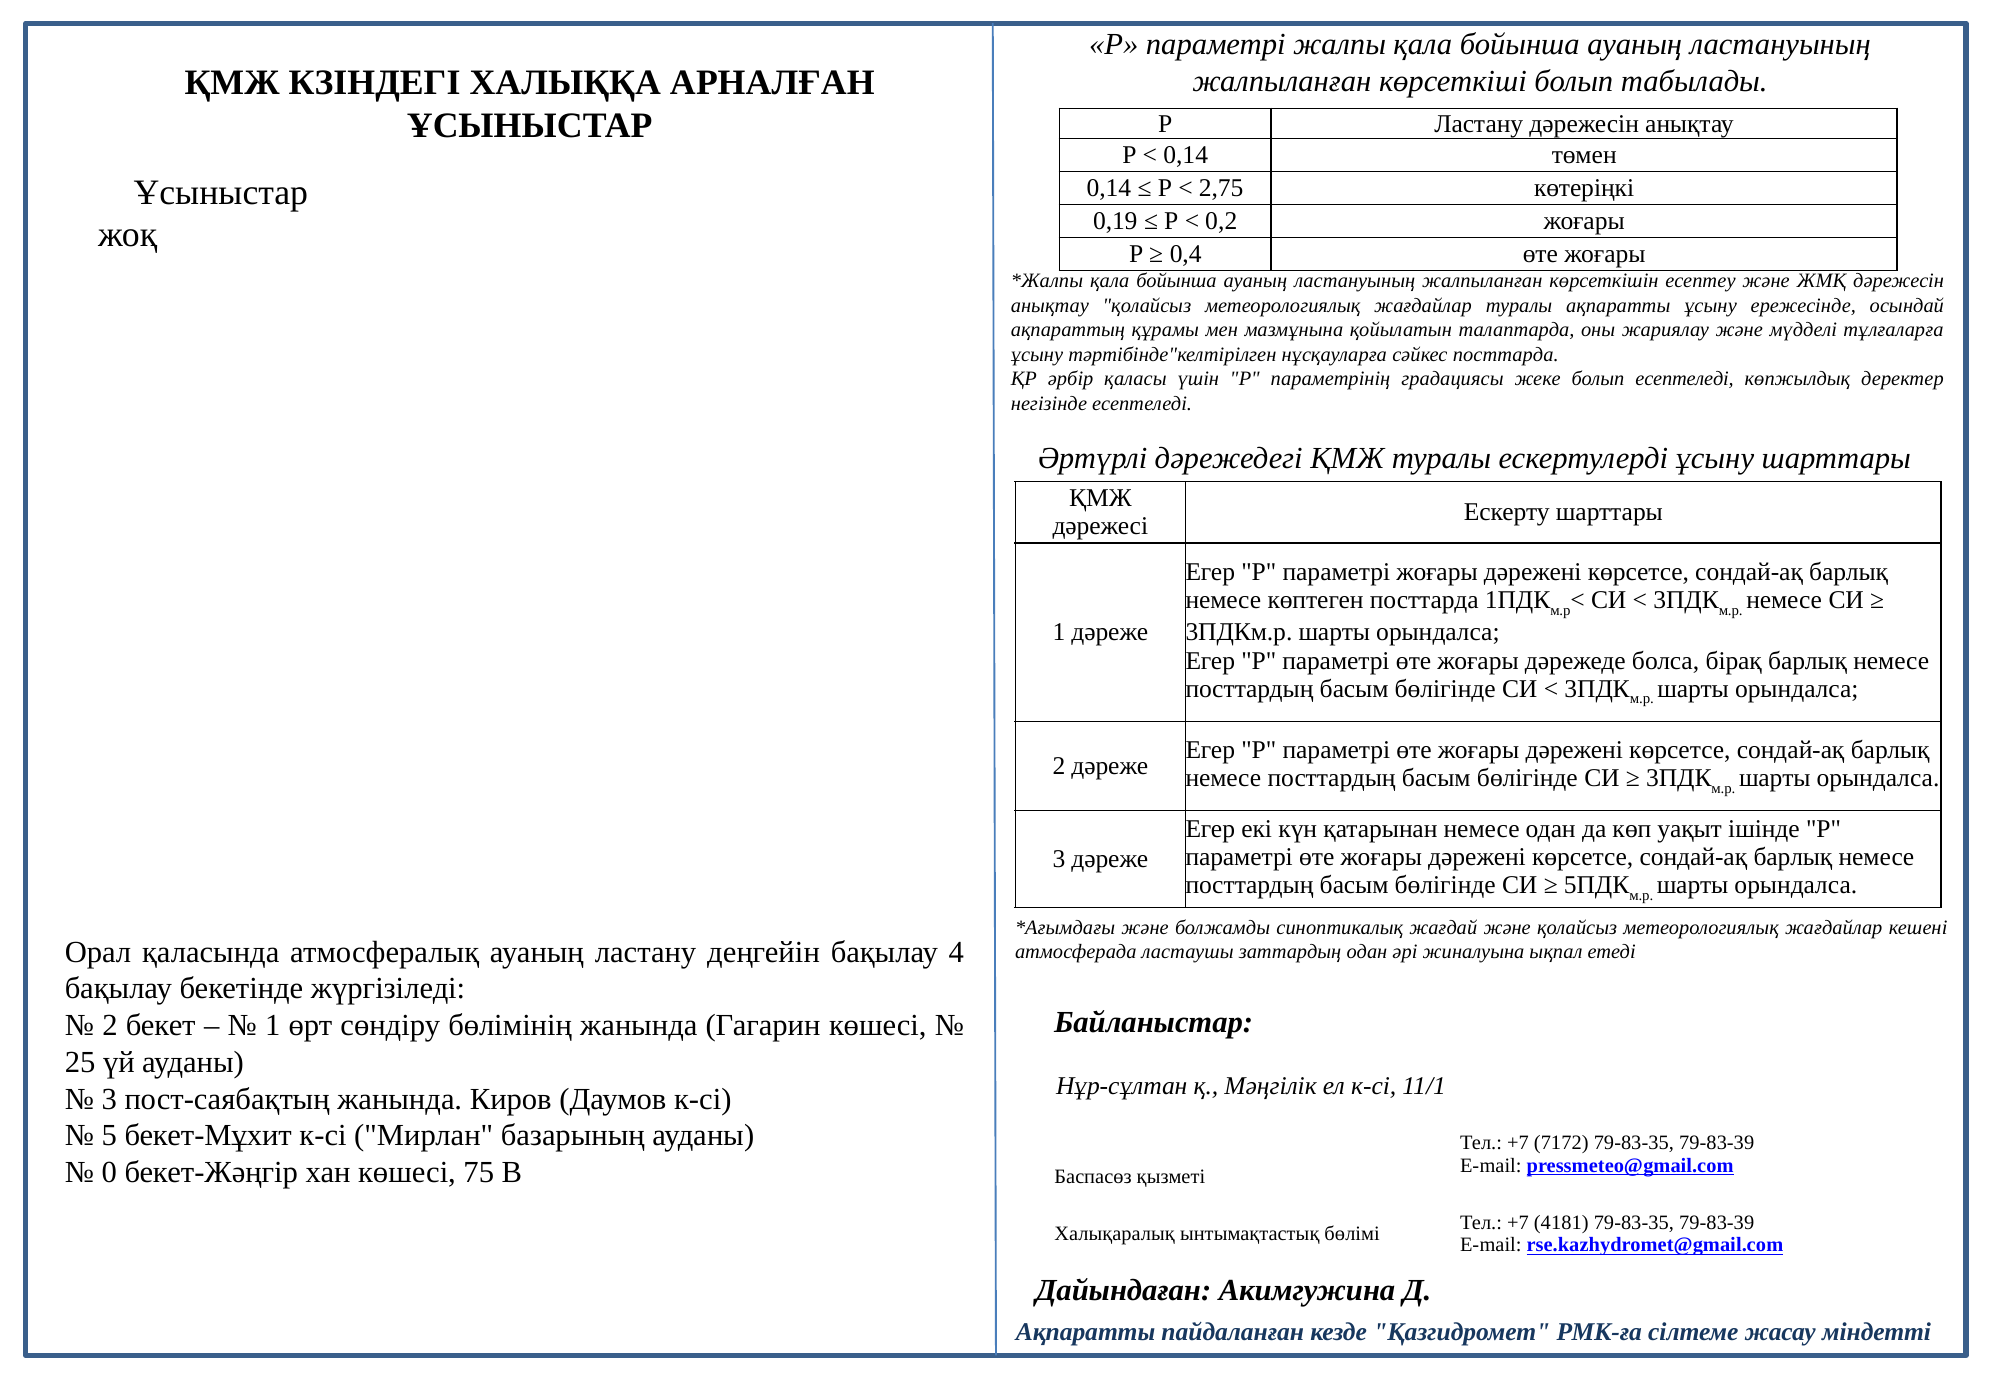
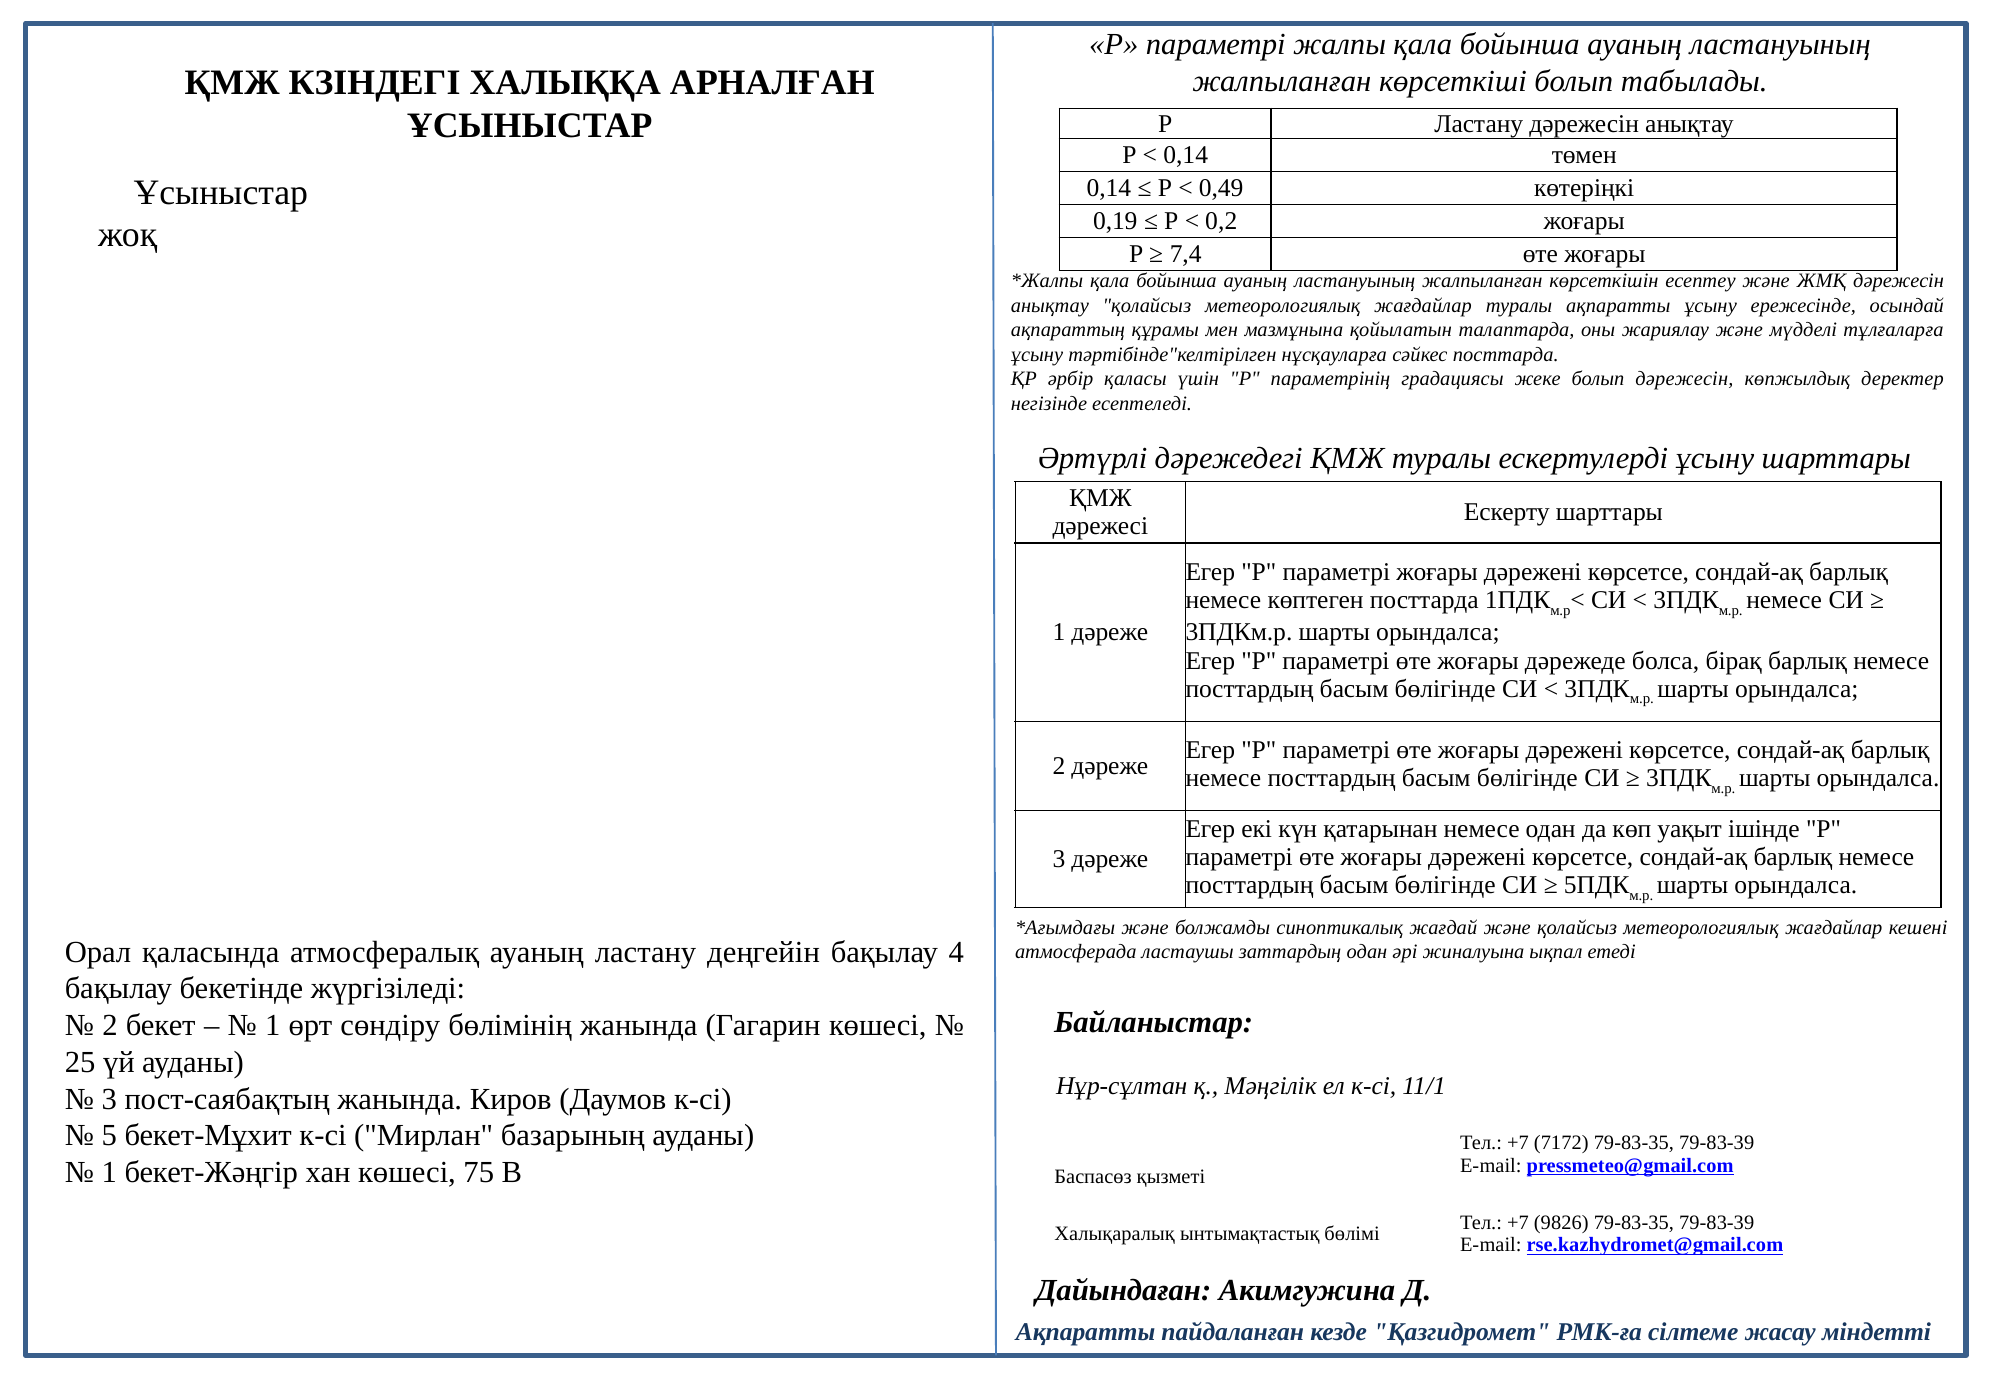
2,75: 2,75 -> 0,49
0,4: 0,4 -> 7,4
болып есептеледі: есептеледі -> дәрежесін
0 at (109, 1173): 0 -> 1
4181: 4181 -> 9826
